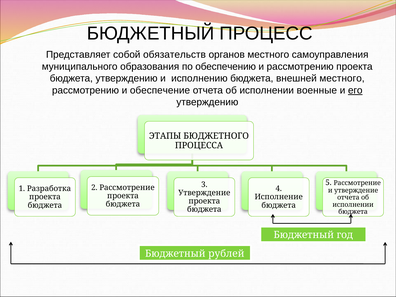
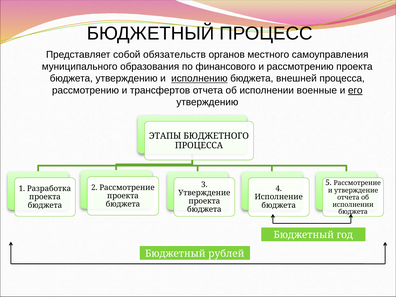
обеспечению: обеспечению -> финансового
исполнению underline: none -> present
внешней местного: местного -> процесса
обеспечение: обеспечение -> трансфертов
